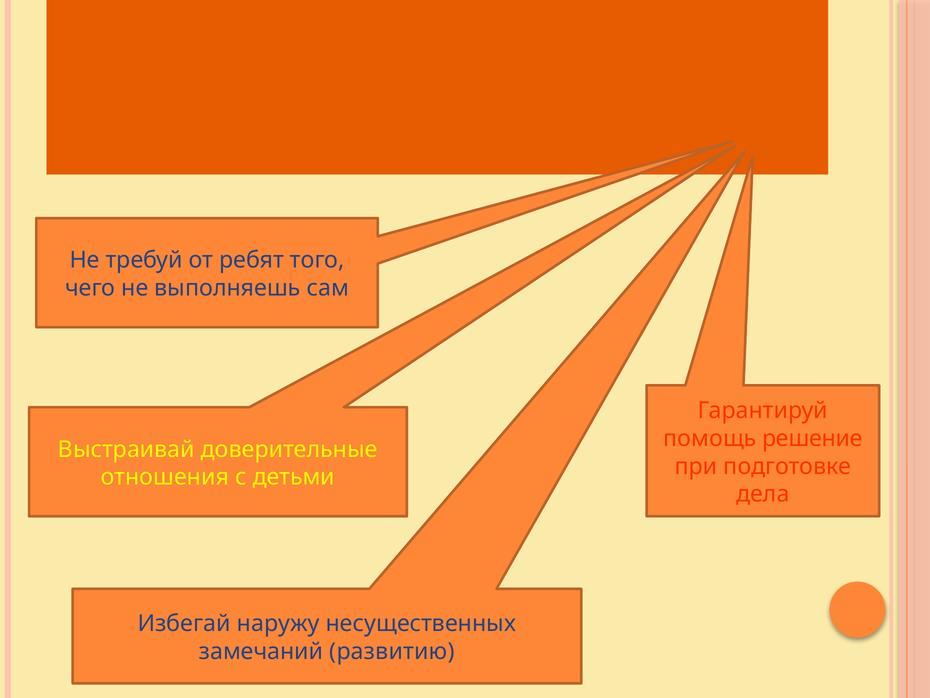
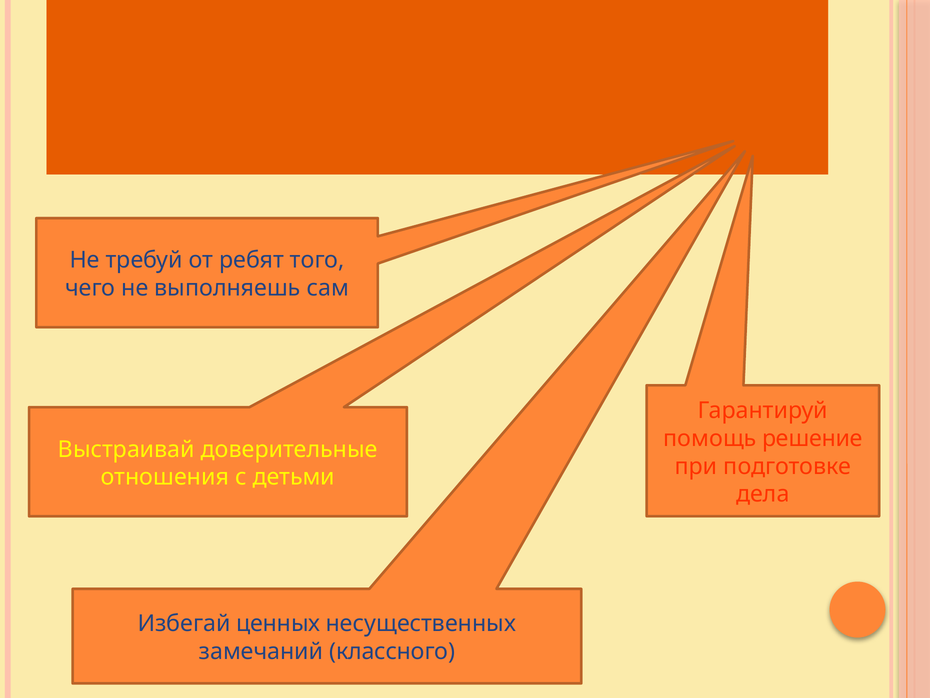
наружу: наружу -> ценных
развитию: развитию -> классного
